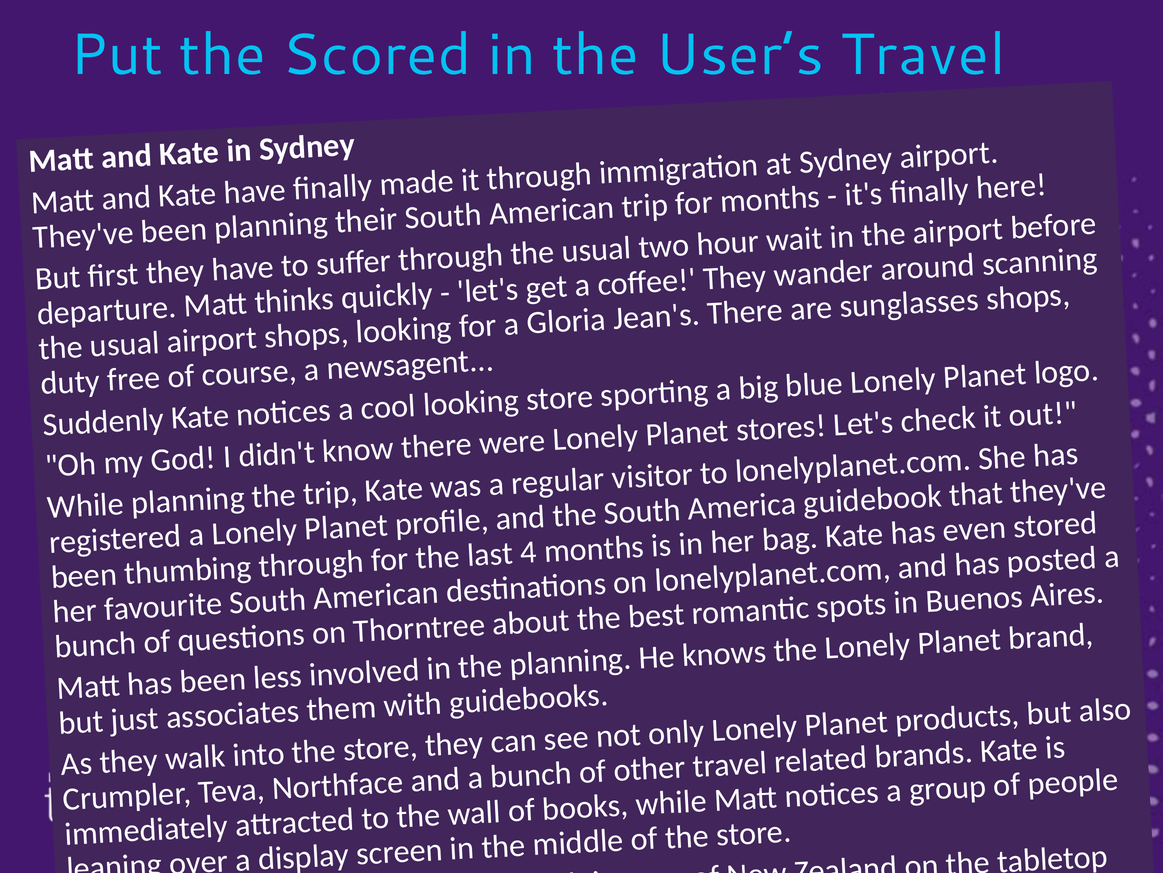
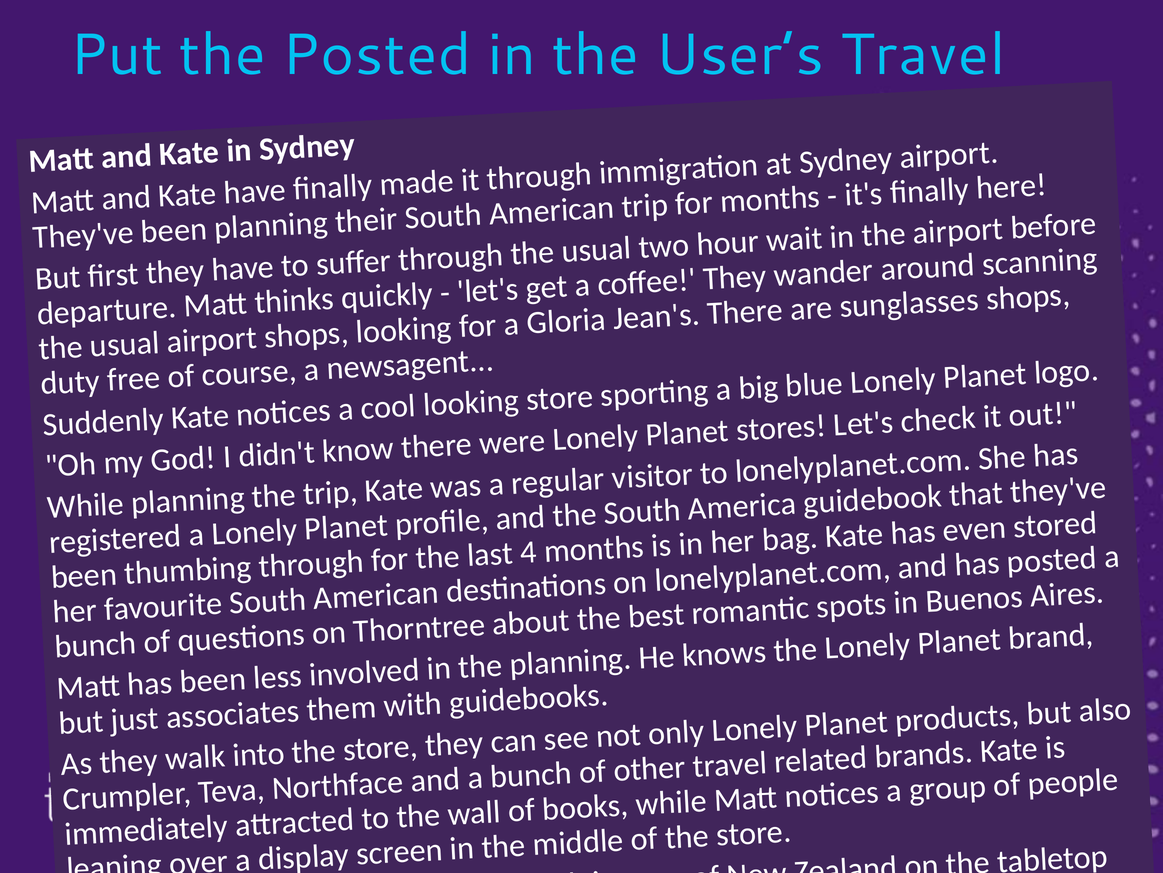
the Scored: Scored -> Posted
